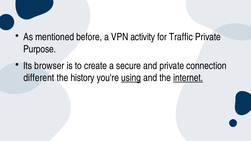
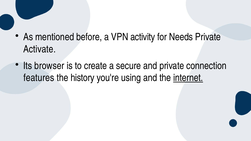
Traffic: Traffic -> Needs
Purpose: Purpose -> Activate
different: different -> features
using underline: present -> none
